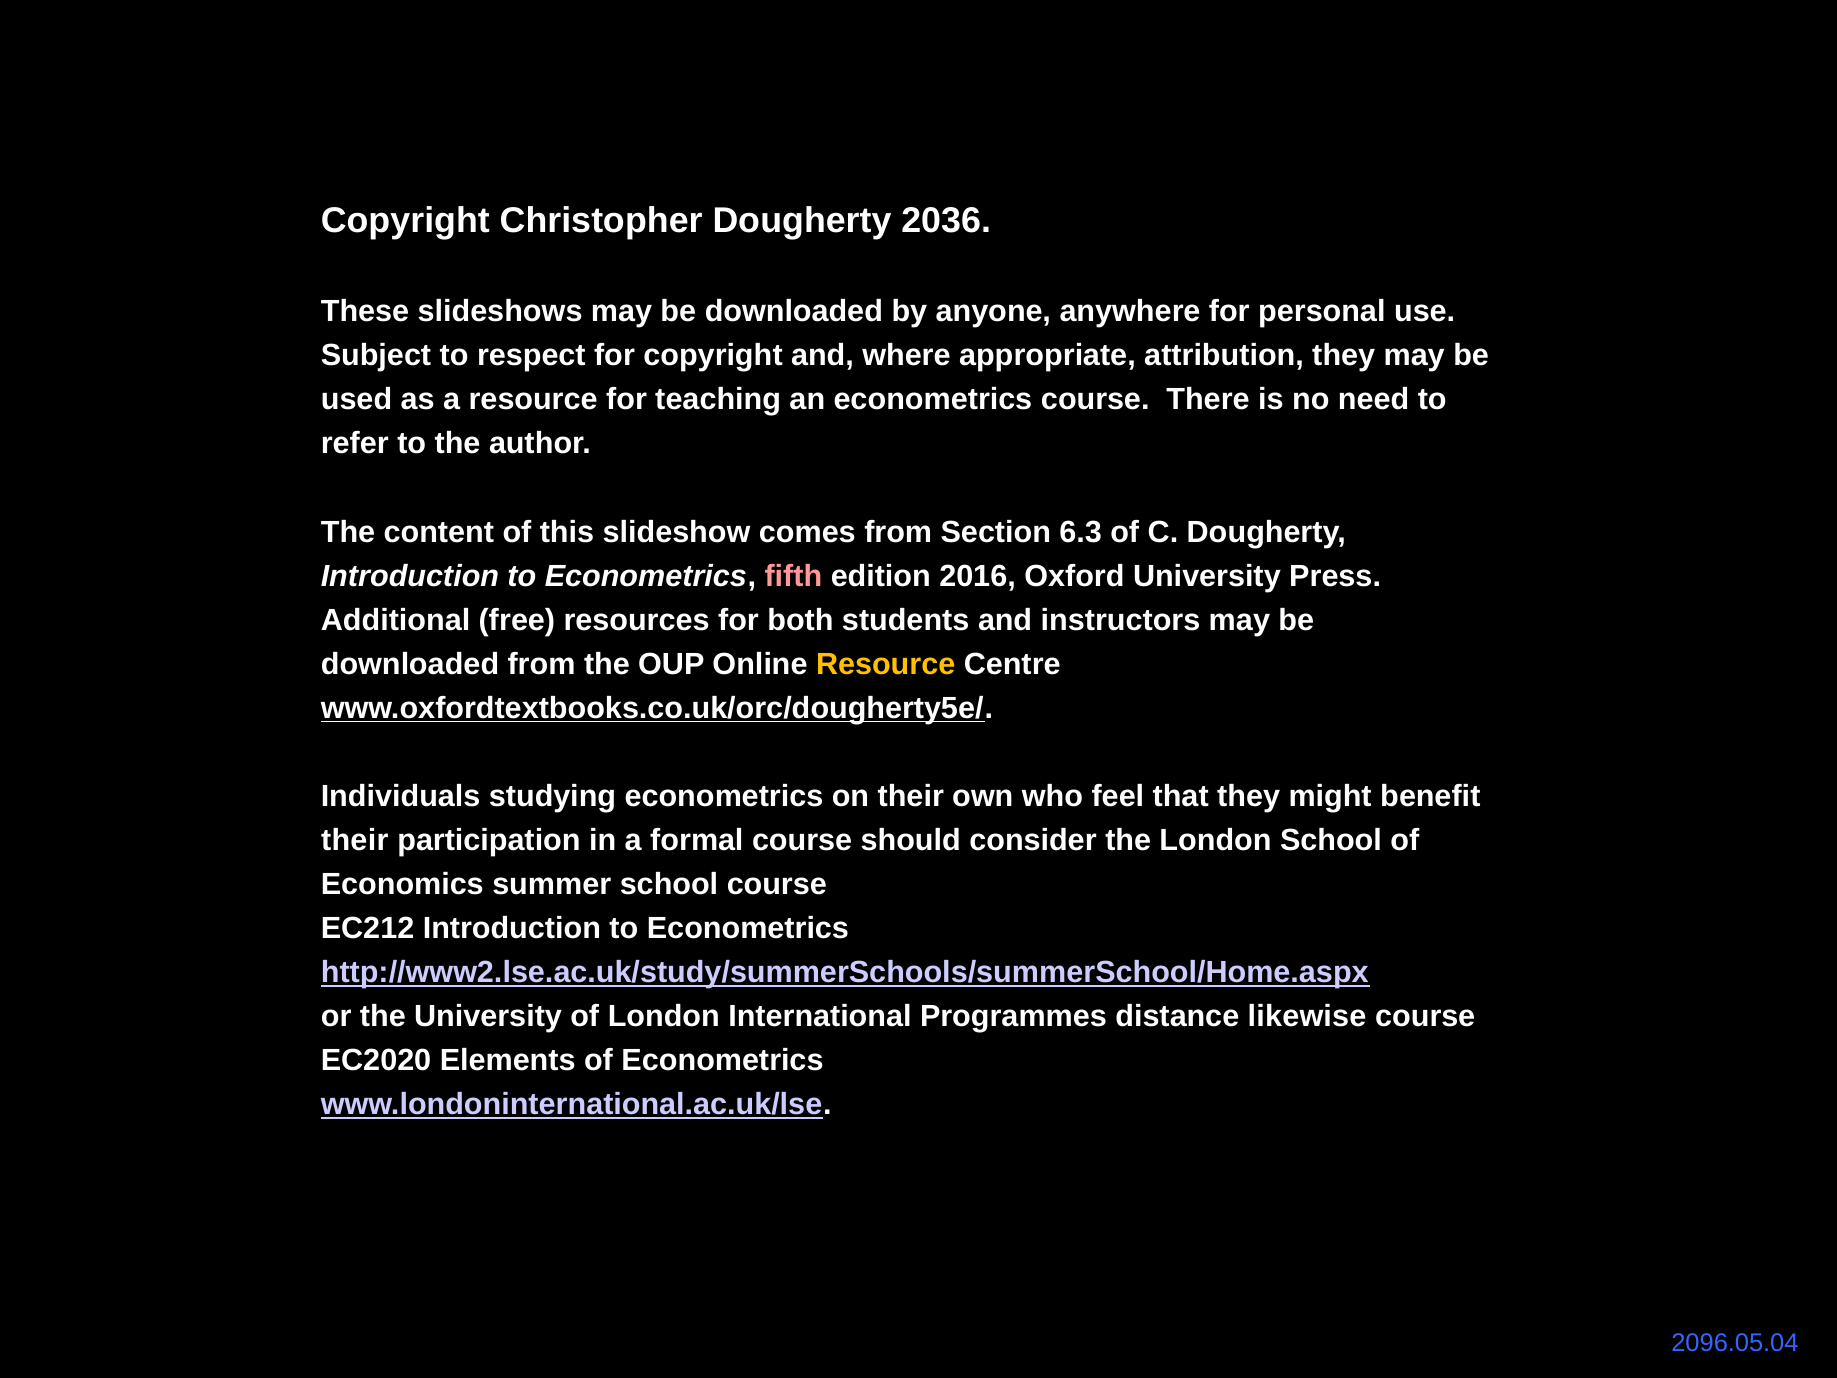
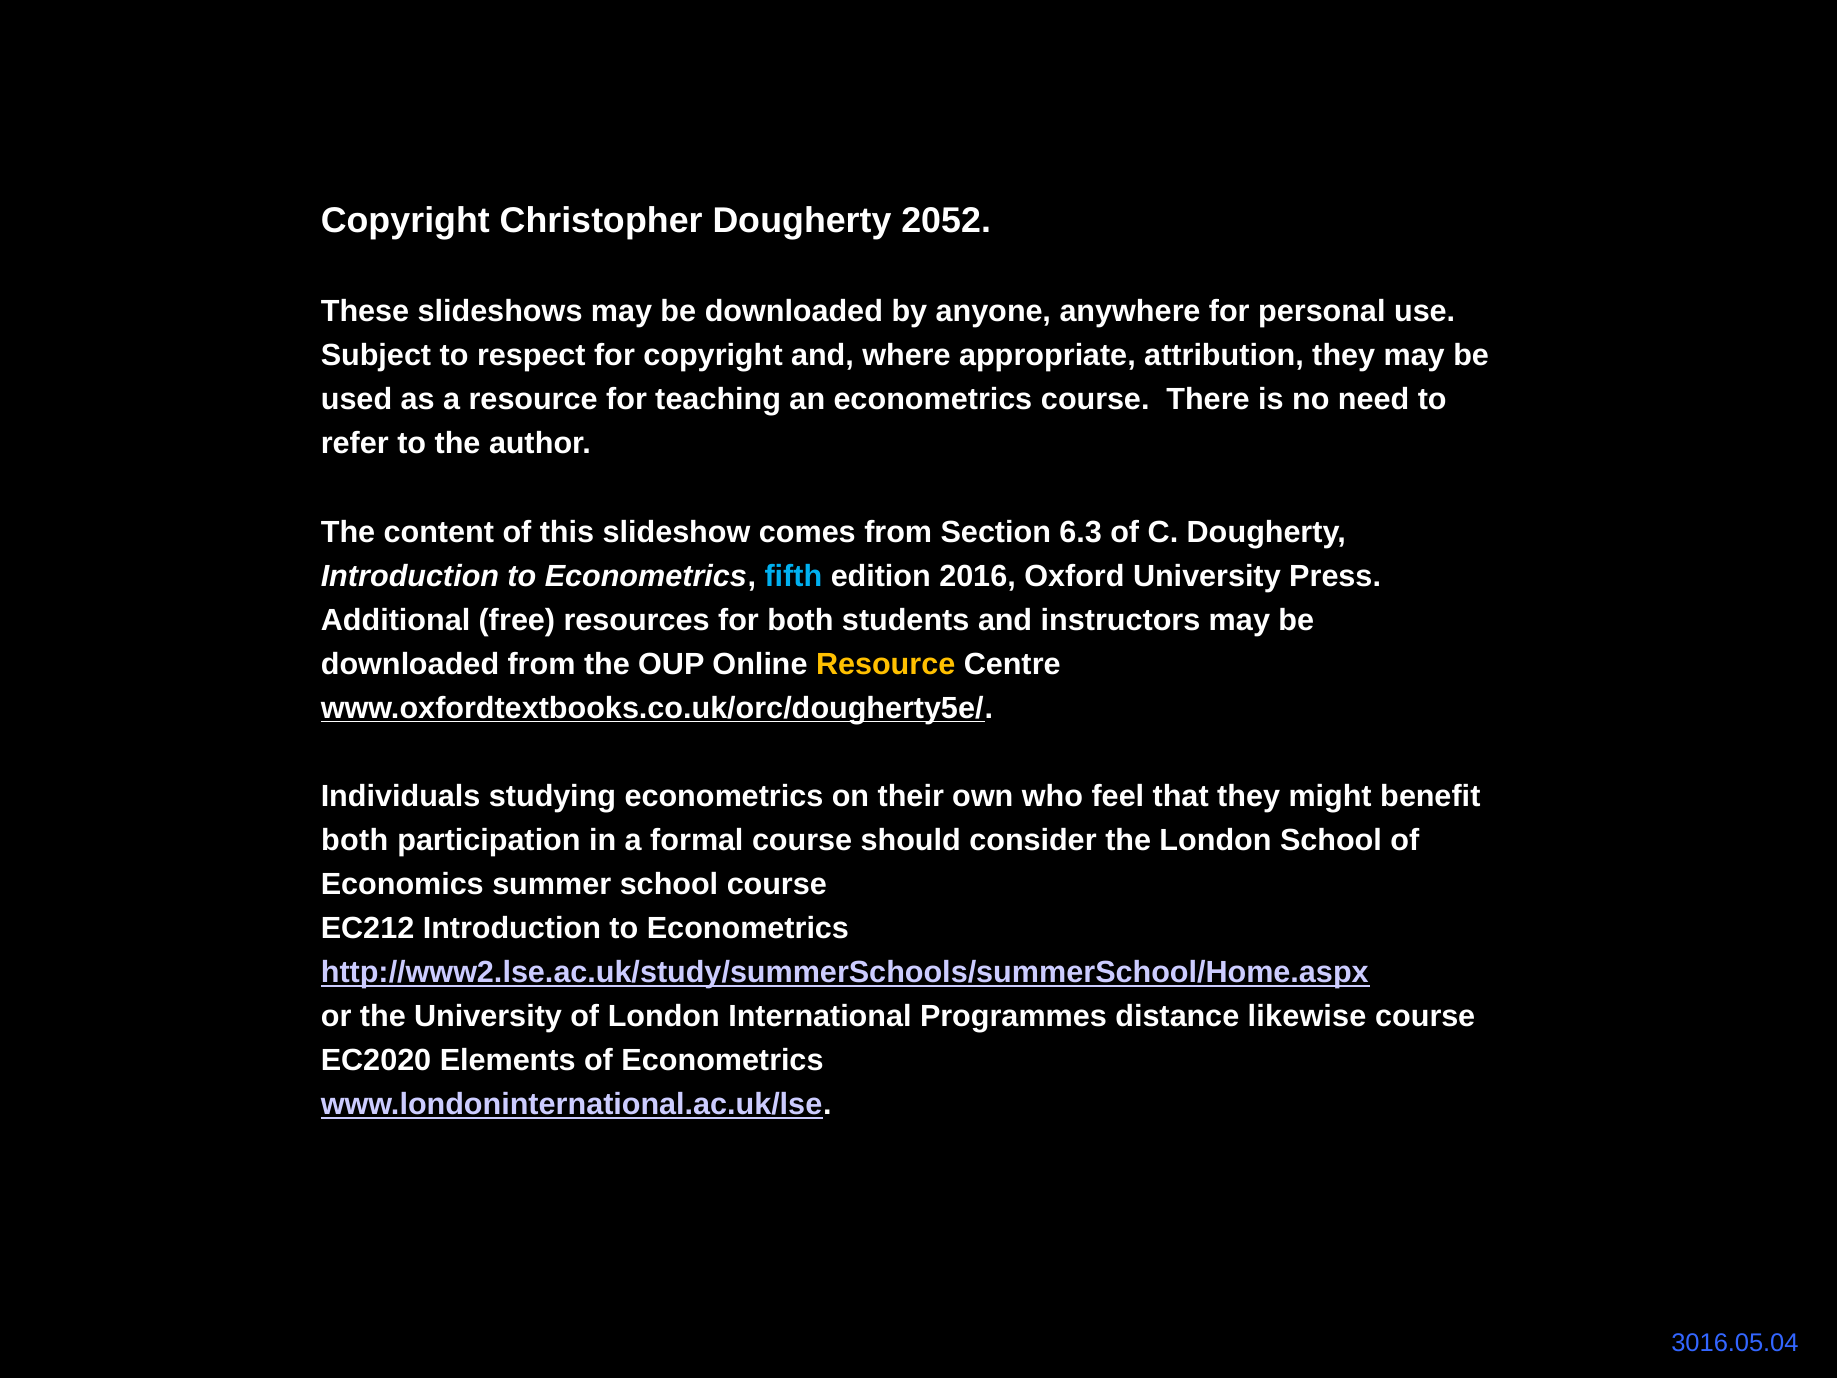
2036: 2036 -> 2052
fifth colour: pink -> light blue
their at (355, 840): their -> both
2096.05.04: 2096.05.04 -> 3016.05.04
